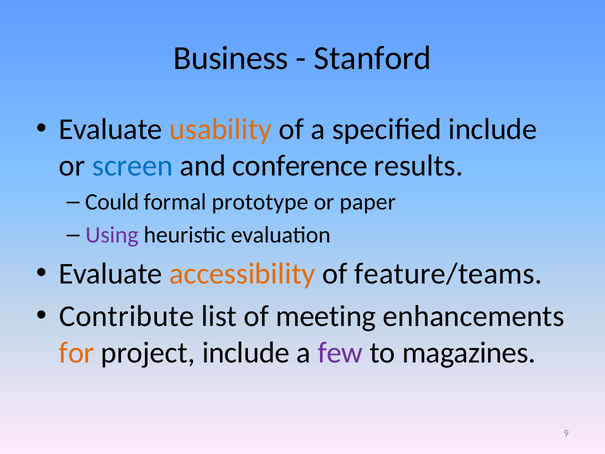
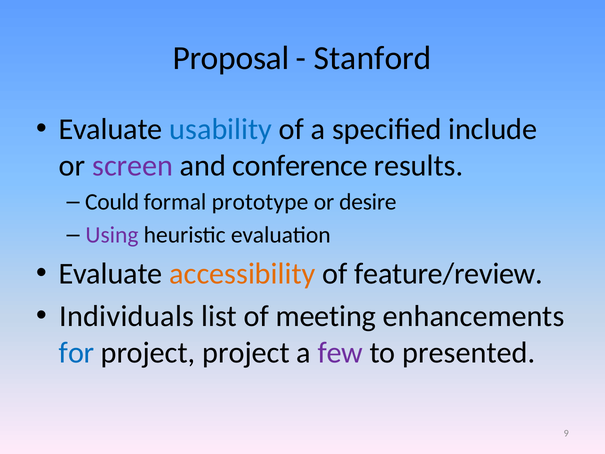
Business: Business -> Proposal
usability colour: orange -> blue
screen colour: blue -> purple
paper: paper -> desire
feature/teams: feature/teams -> feature/review
Contribute: Contribute -> Individuals
for colour: orange -> blue
project include: include -> project
magazines: magazines -> presented
